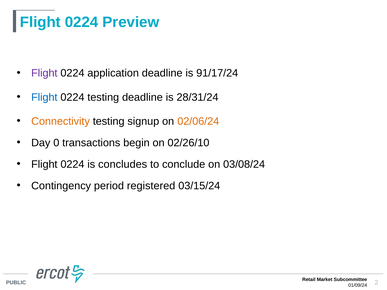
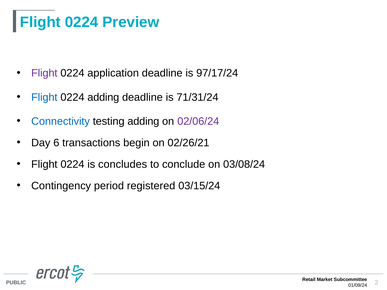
91/17/24: 91/17/24 -> 97/17/24
0224 testing: testing -> adding
28/31/24: 28/31/24 -> 71/31/24
Connectivity colour: orange -> blue
testing signup: signup -> adding
02/06/24 colour: orange -> purple
0: 0 -> 6
02/26/10: 02/26/10 -> 02/26/21
